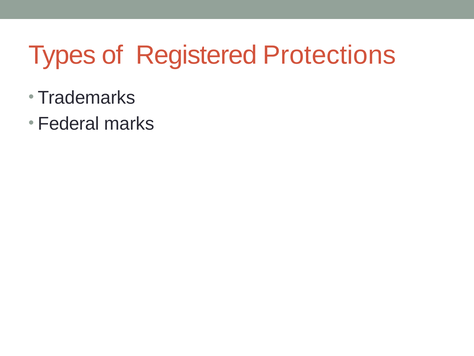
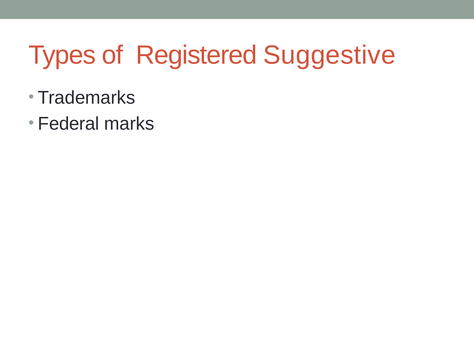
Protections: Protections -> Suggestive
